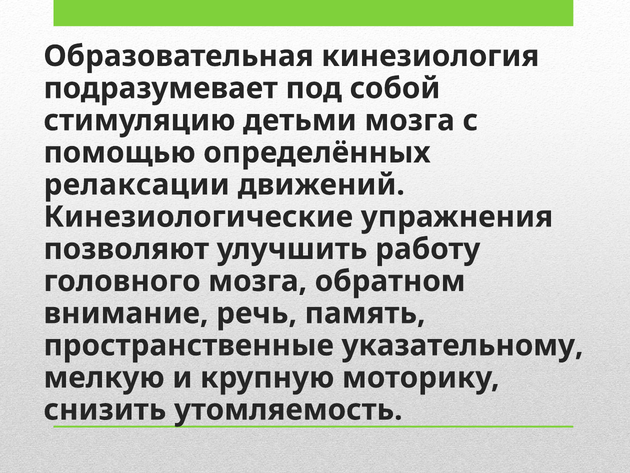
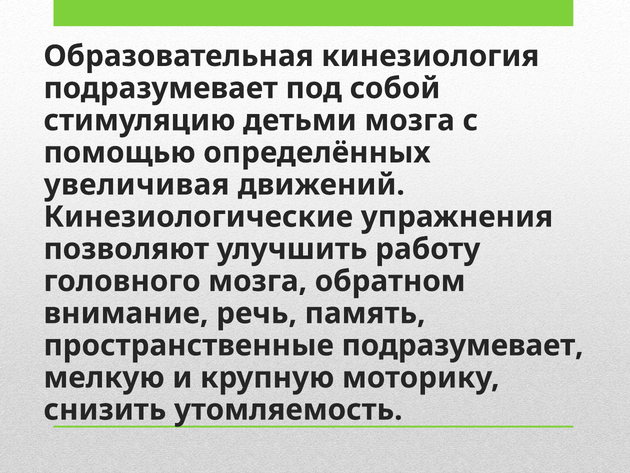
релаксации: релаксации -> увеличивая
пространственные указательному: указательному -> подразумевает
